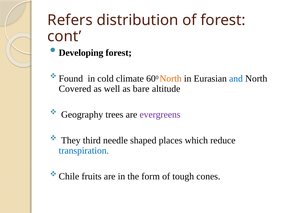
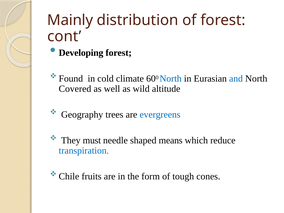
Refers: Refers -> Mainly
North at (171, 79) colour: orange -> blue
bare: bare -> wild
evergreens colour: purple -> blue
third: third -> must
places: places -> means
